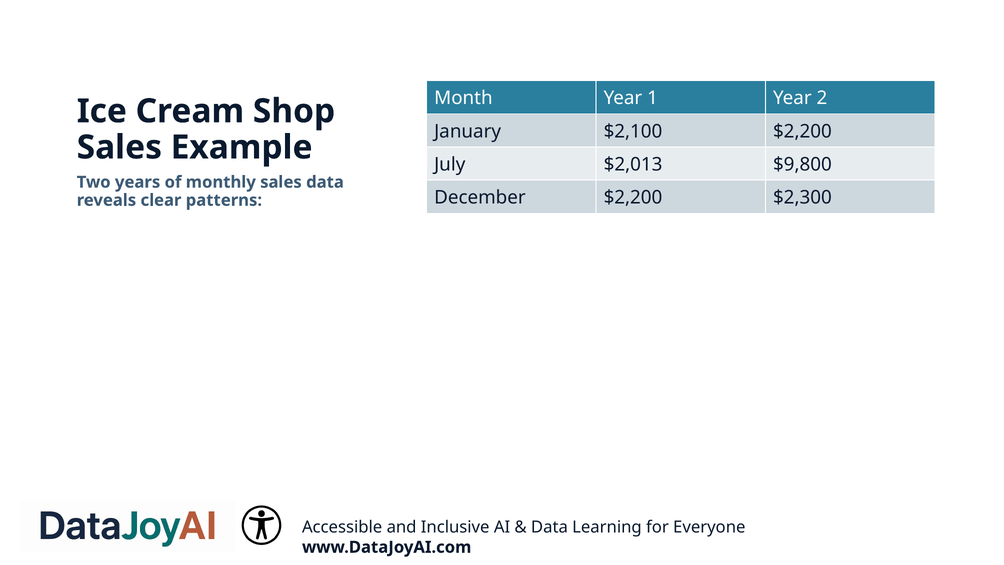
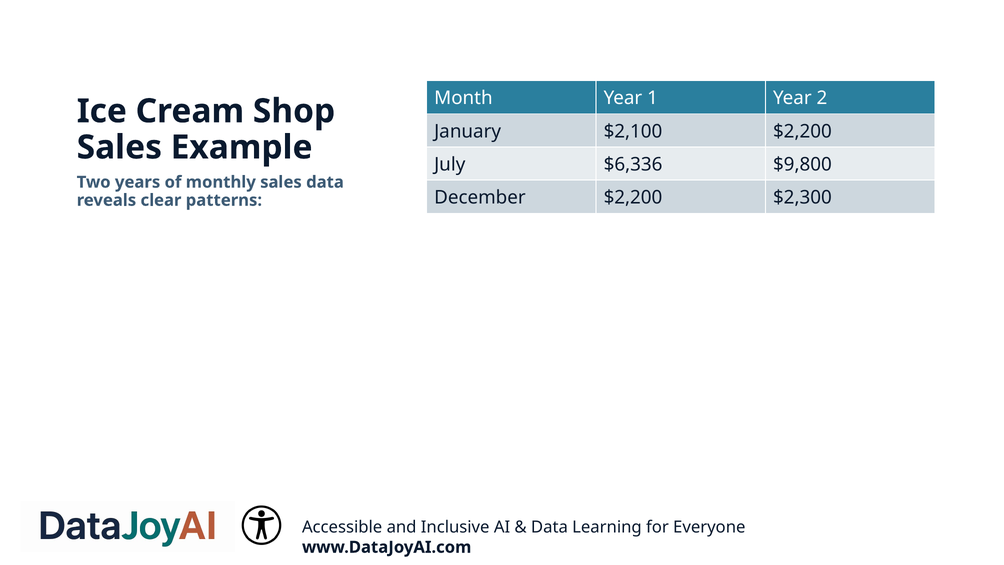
$2,013: $2,013 -> $6,336
